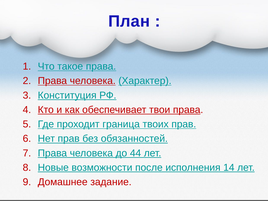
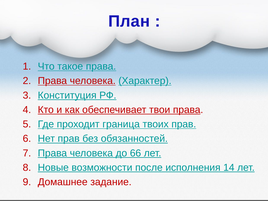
44: 44 -> 66
